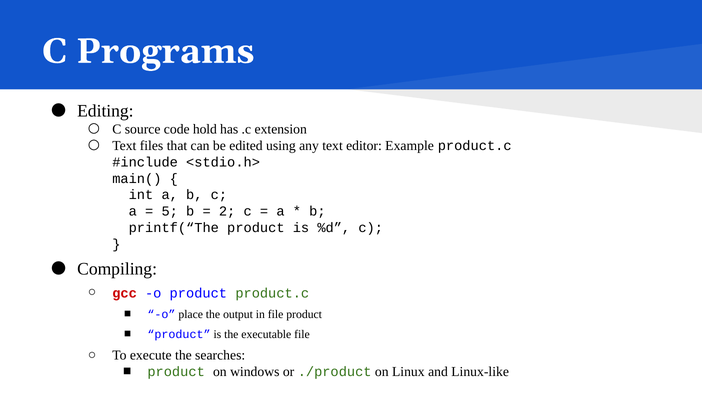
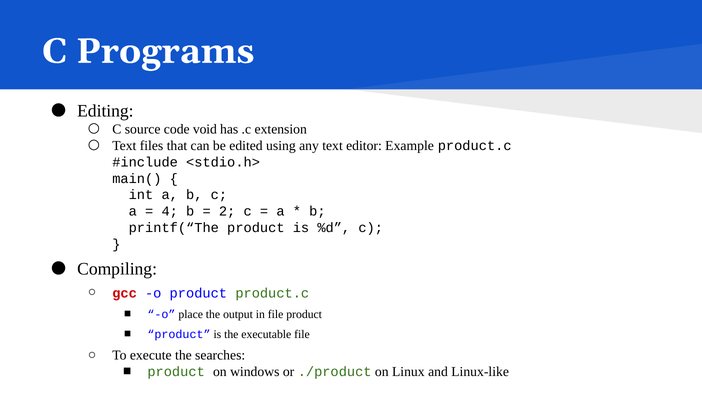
hold: hold -> void
5: 5 -> 4
